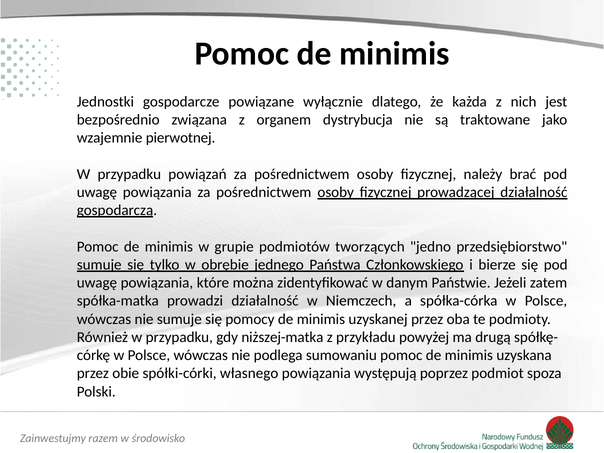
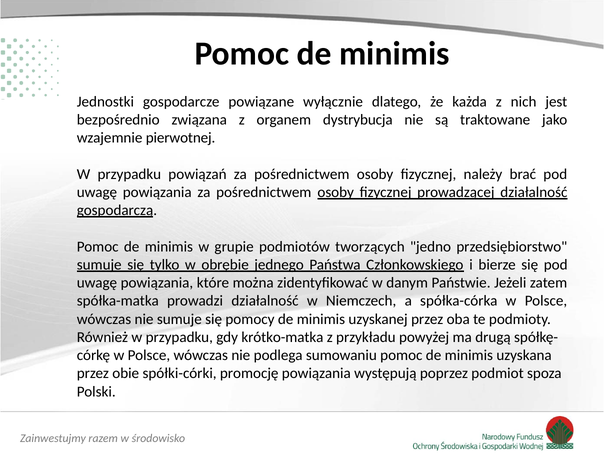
niższej-matka: niższej-matka -> krótko-matka
własnego: własnego -> promocję
